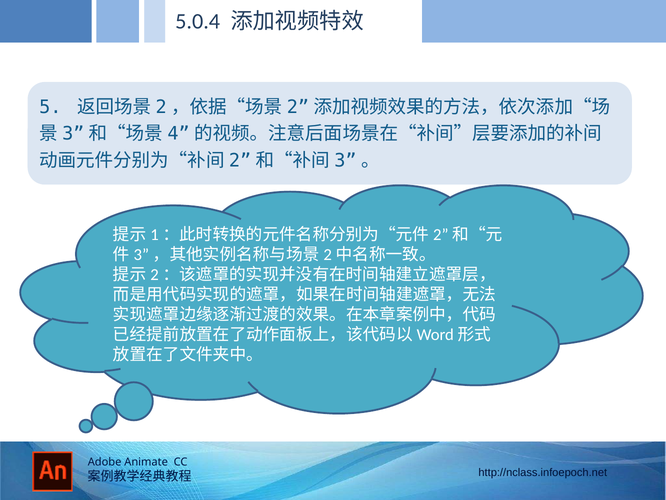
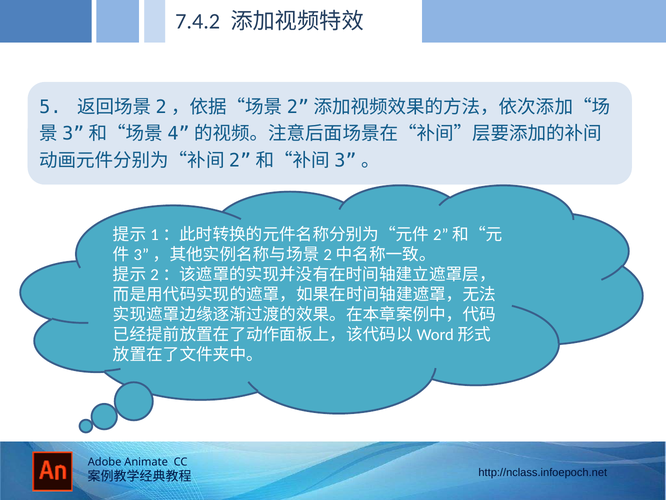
5.0.4: 5.0.4 -> 7.4.2
